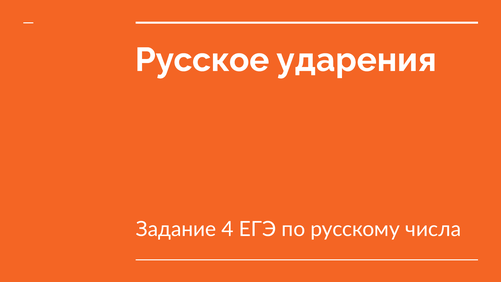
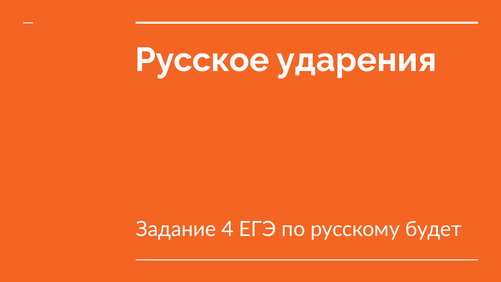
числа: числа -> будет
